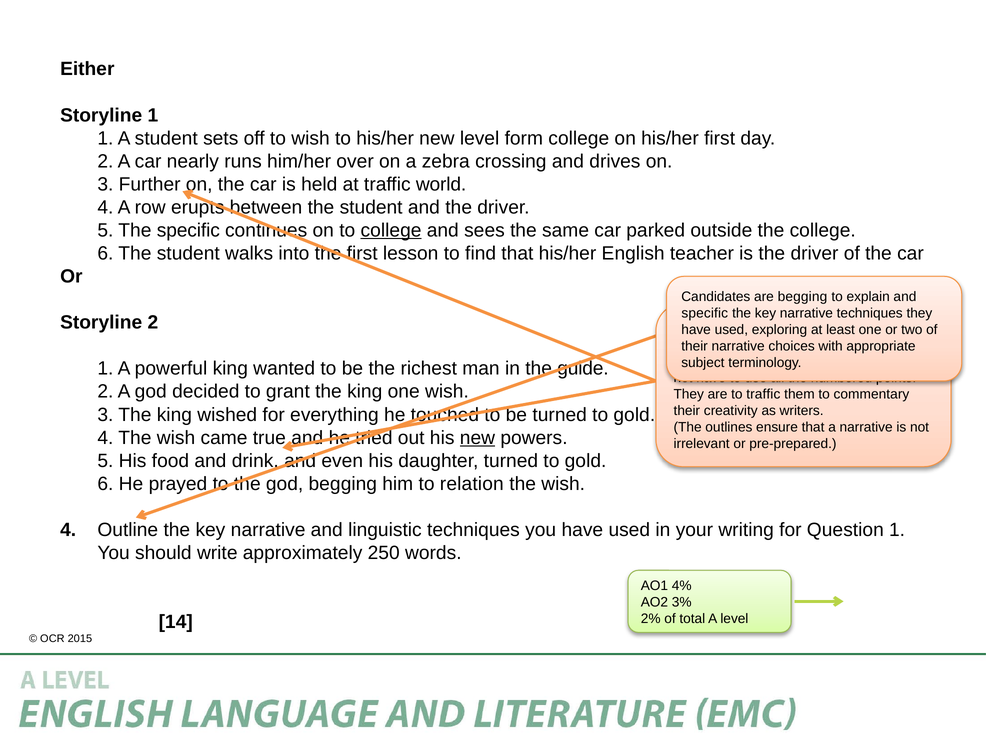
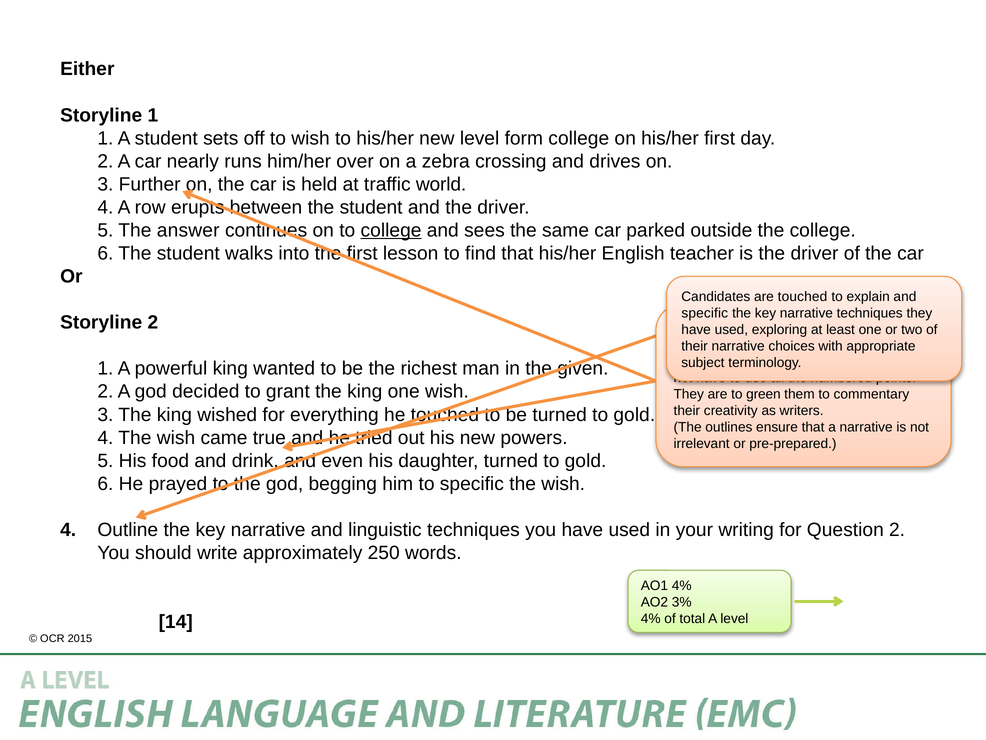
The specific: specific -> answer
are begging: begging -> touched
guide: guide -> given
to traffic: traffic -> green
new at (477, 437) underline: present -> none
to relation: relation -> specific
Question 1: 1 -> 2
2% at (651, 618): 2% -> 4%
